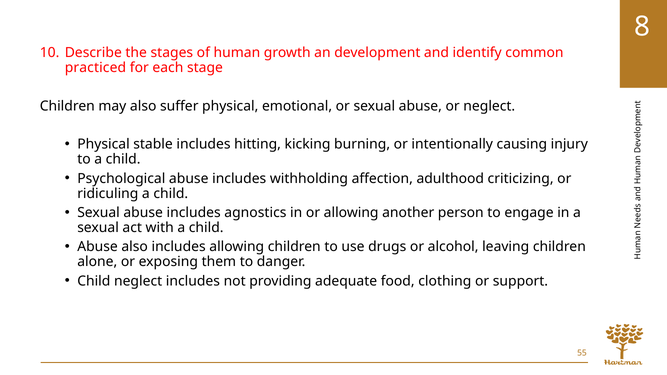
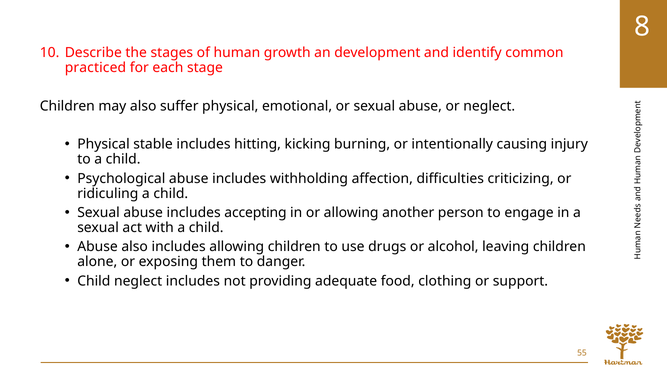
adulthood: adulthood -> difficulties
agnostics: agnostics -> accepting
